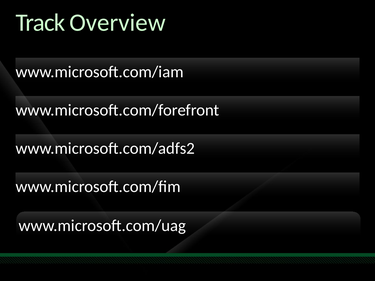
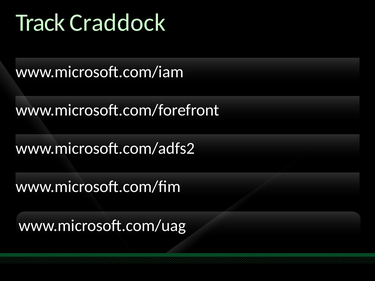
Overview: Overview -> Craddock
